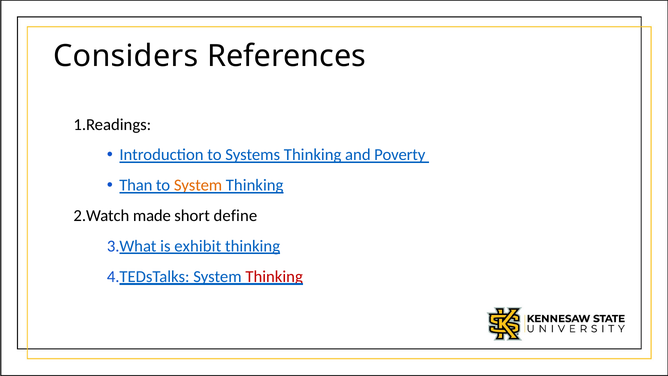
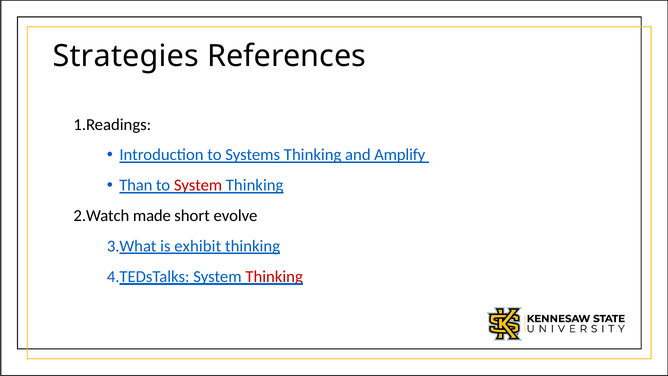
Considers: Considers -> Strategies
Poverty: Poverty -> Amplify
System at (198, 185) colour: orange -> red
define: define -> evolve
